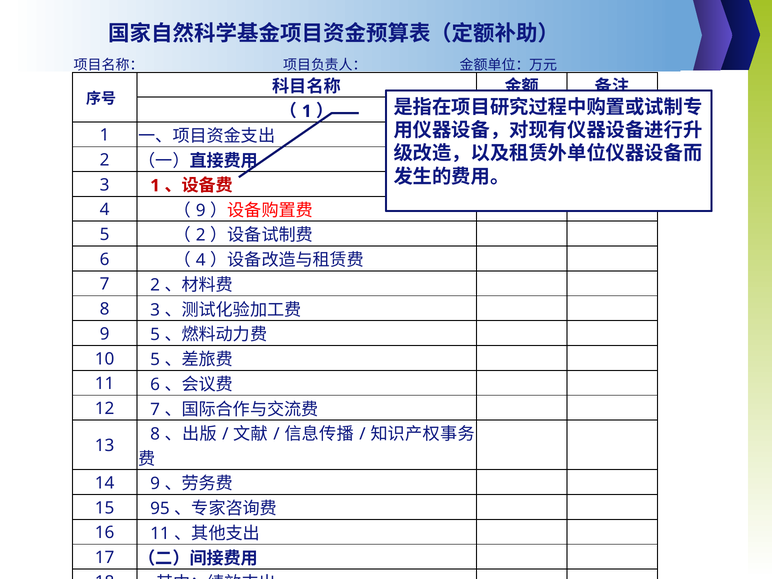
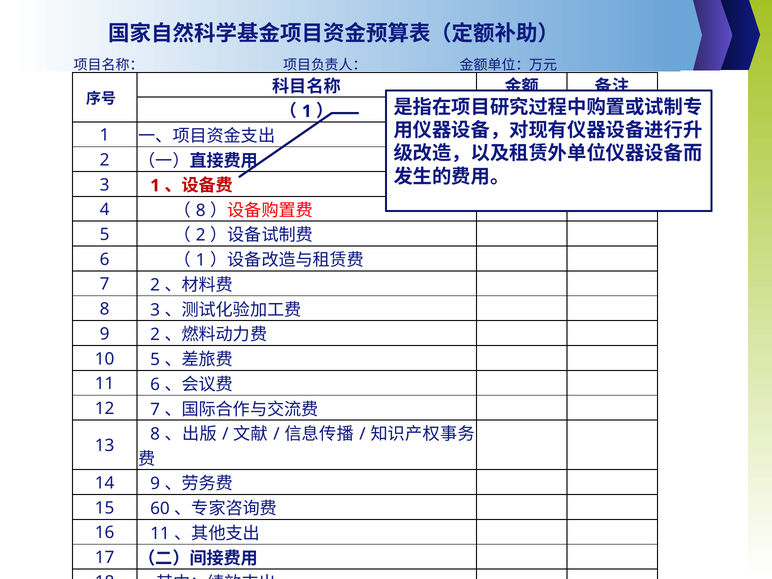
9 at (201, 210): 9 -> 8
4 at (201, 260): 4 -> 1
9 5: 5 -> 2
95: 95 -> 60
